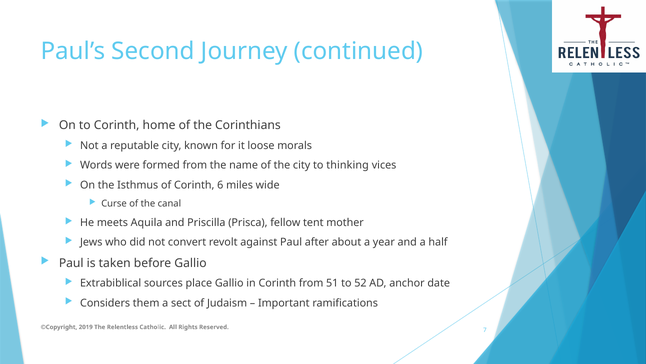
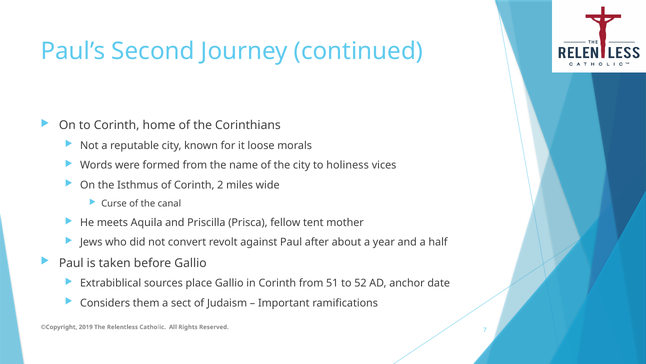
thinking: thinking -> holiness
6: 6 -> 2
